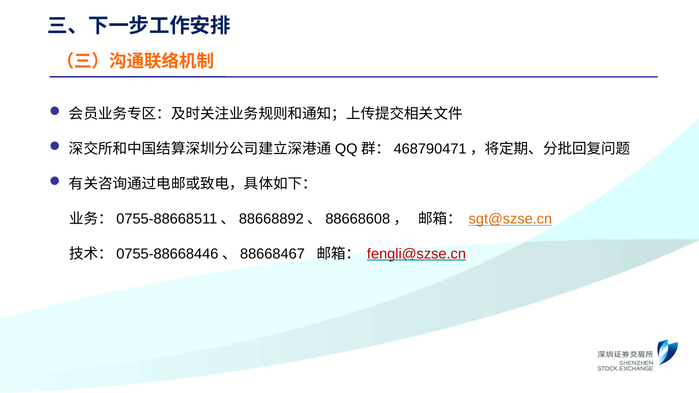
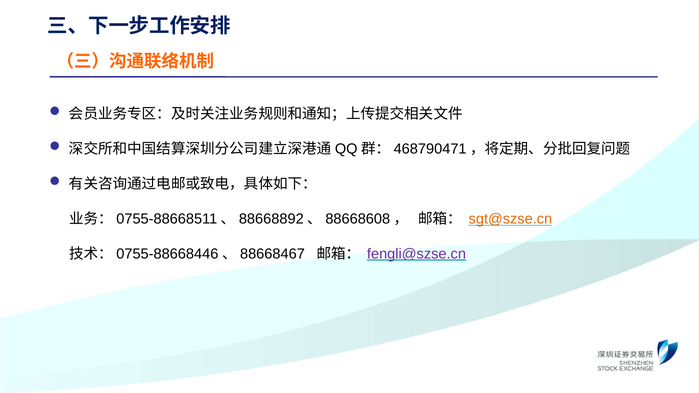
fengli@szse.cn colour: red -> purple
